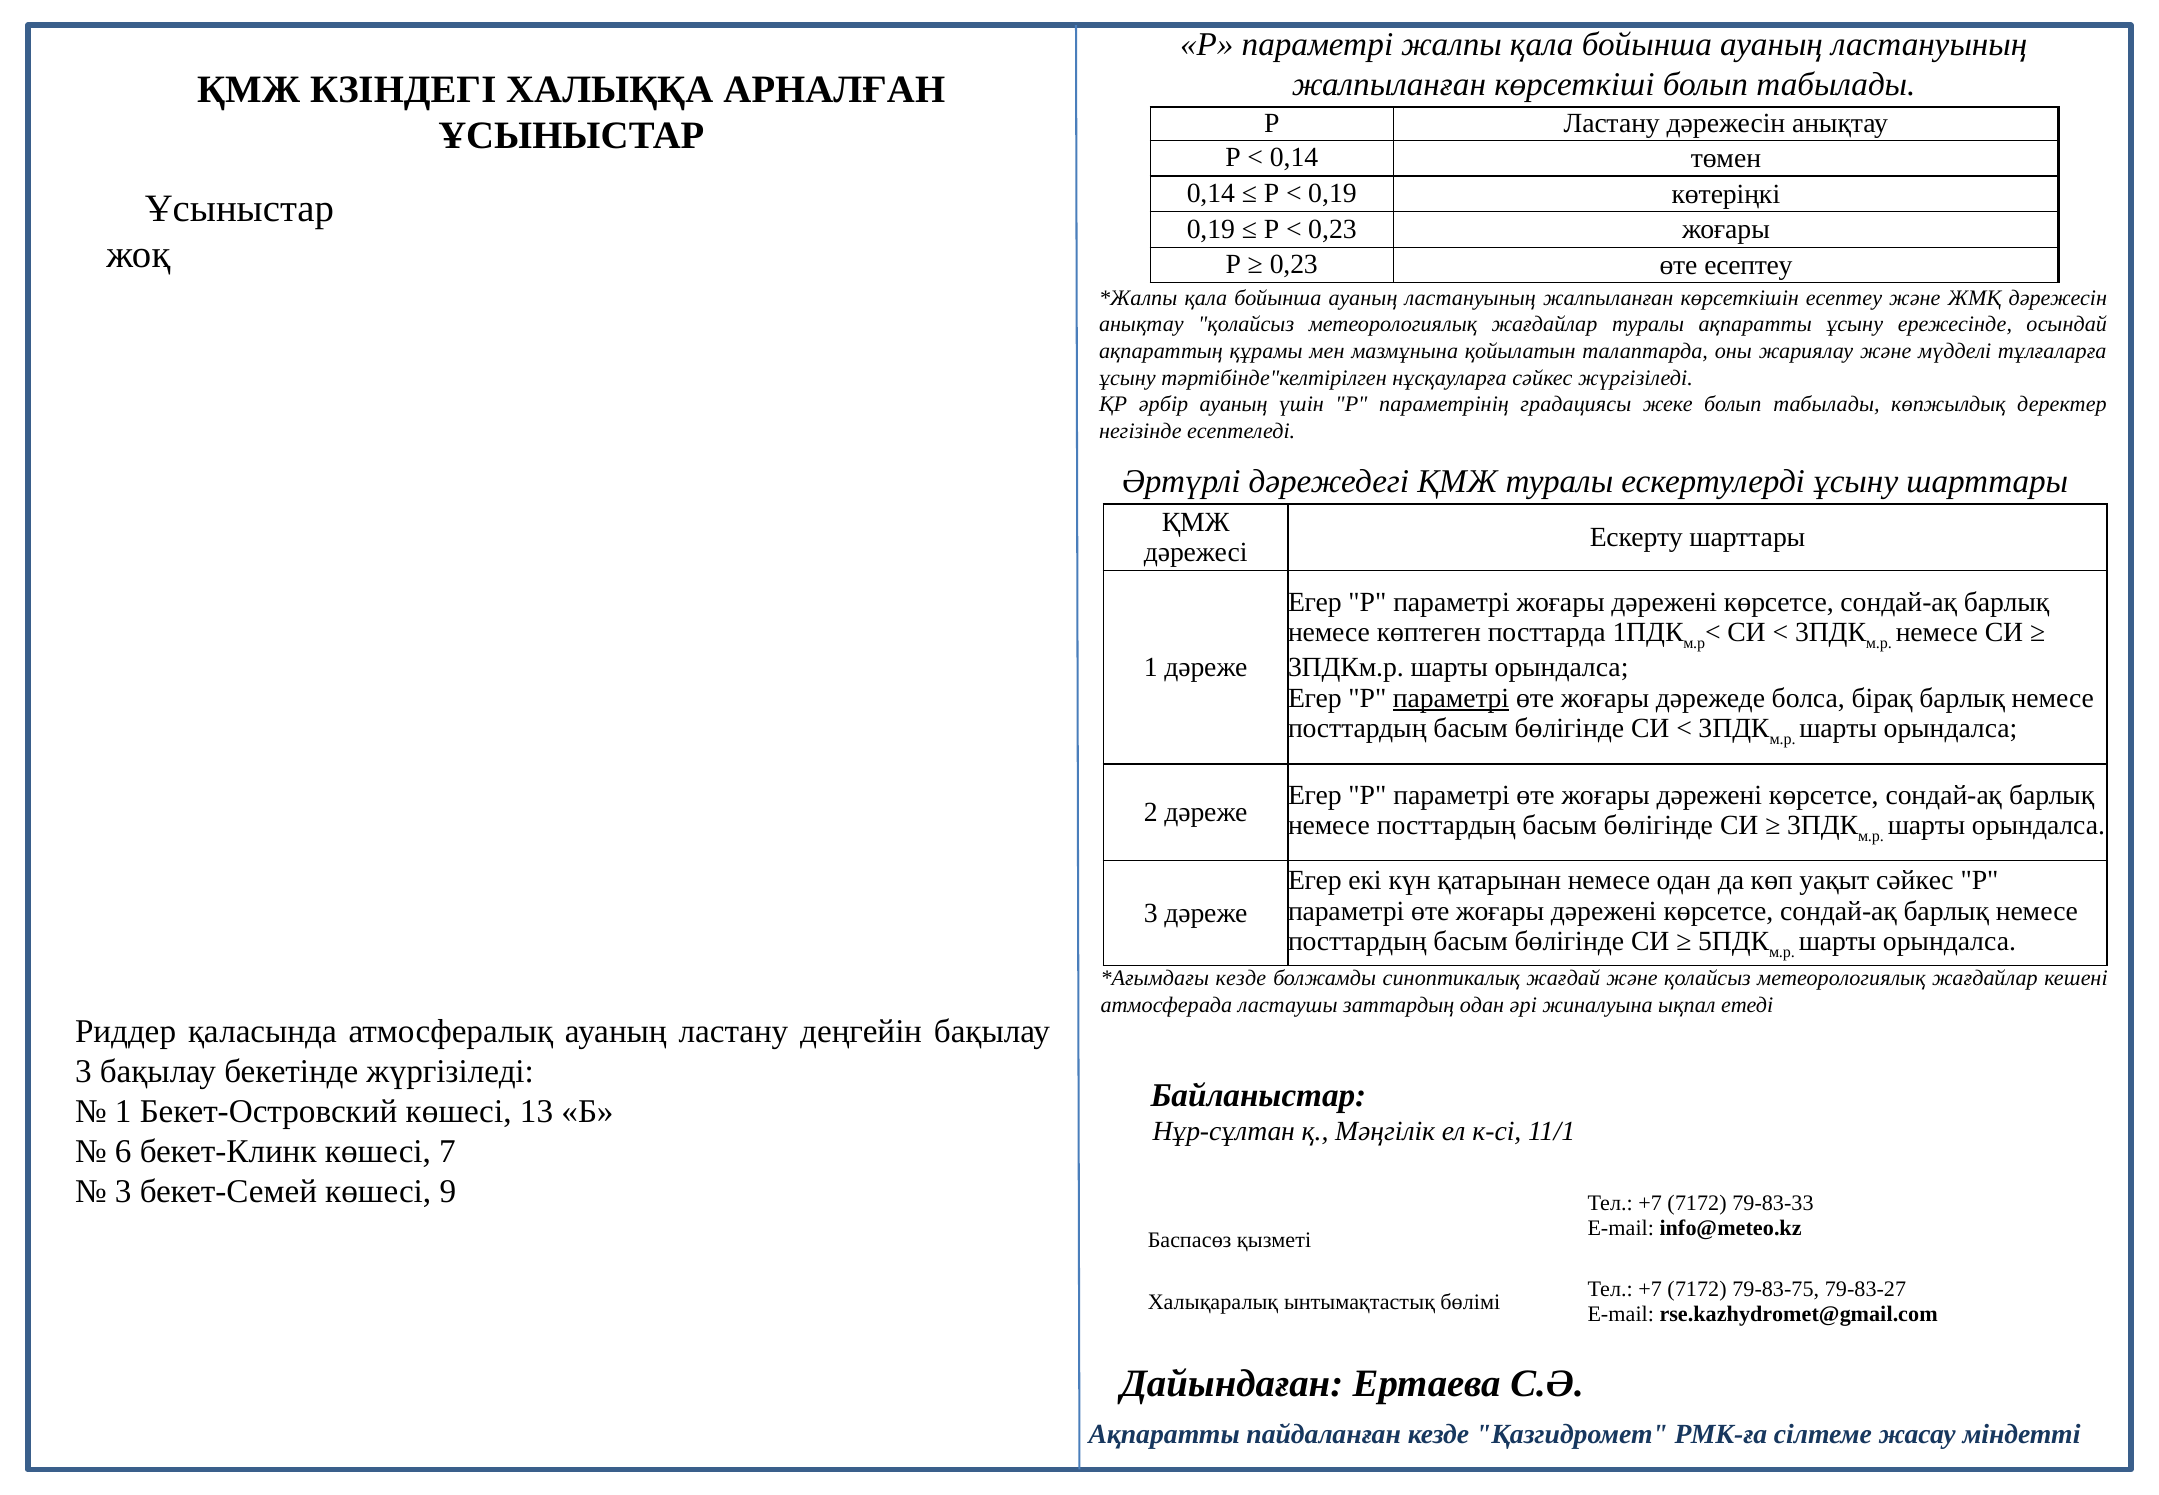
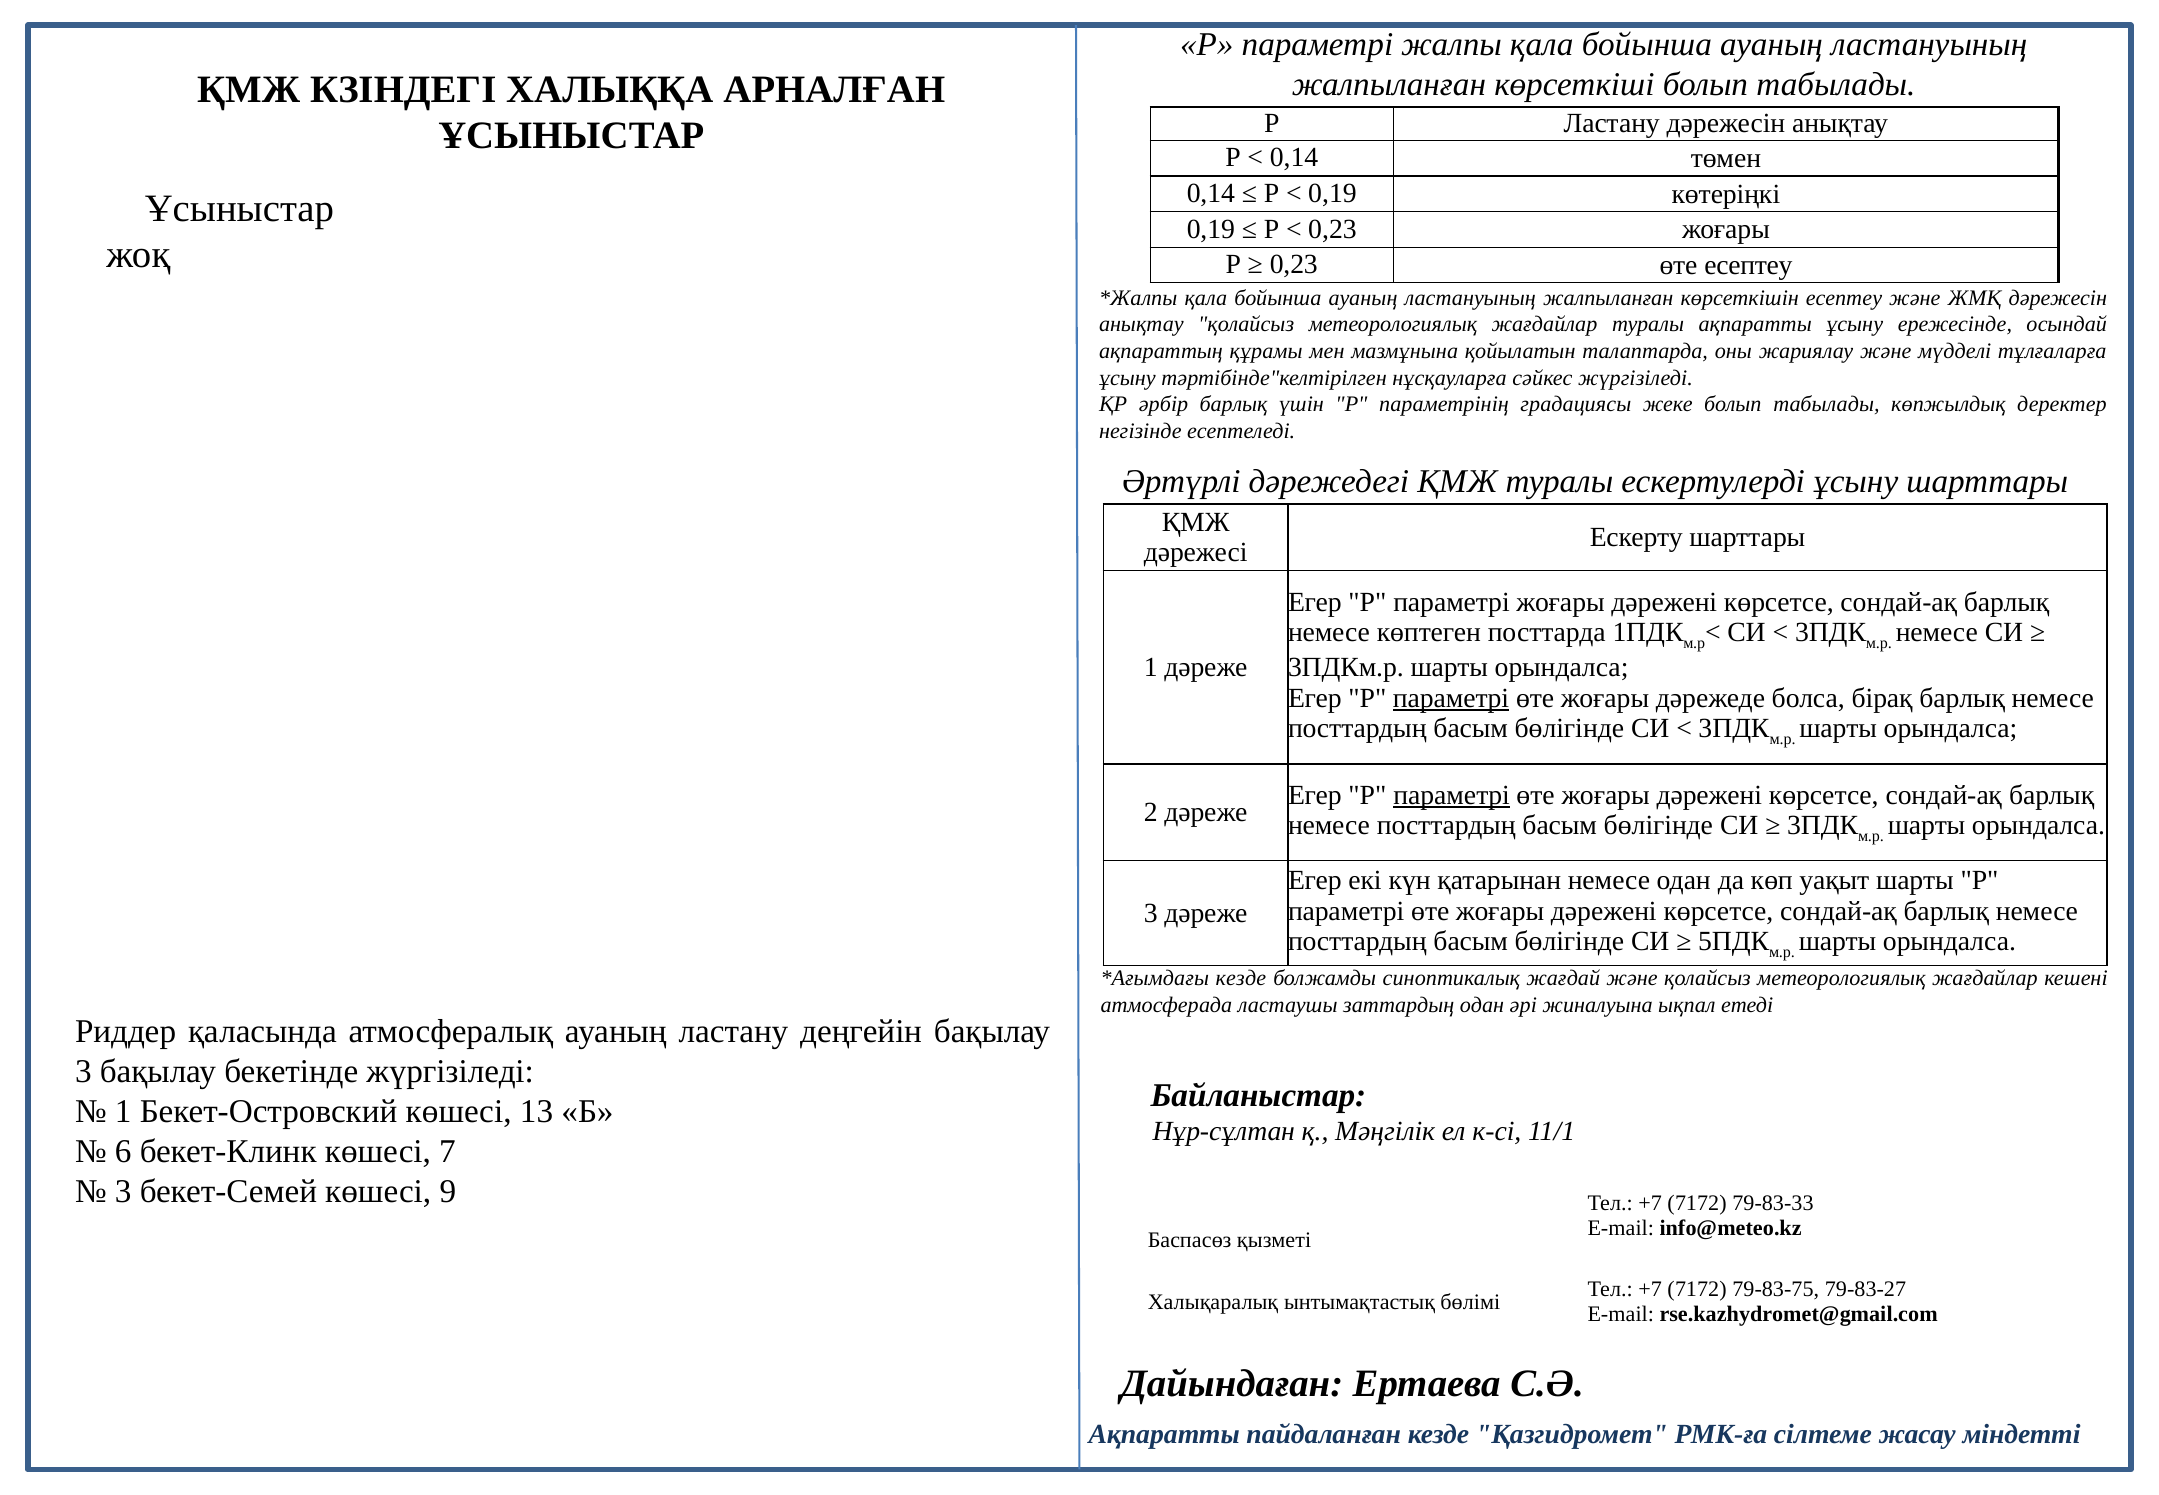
әрбір ауаның: ауаның -> барлық
параметрі at (1452, 795) underline: none -> present
уақыт сәйкес: сәйкес -> шарты
